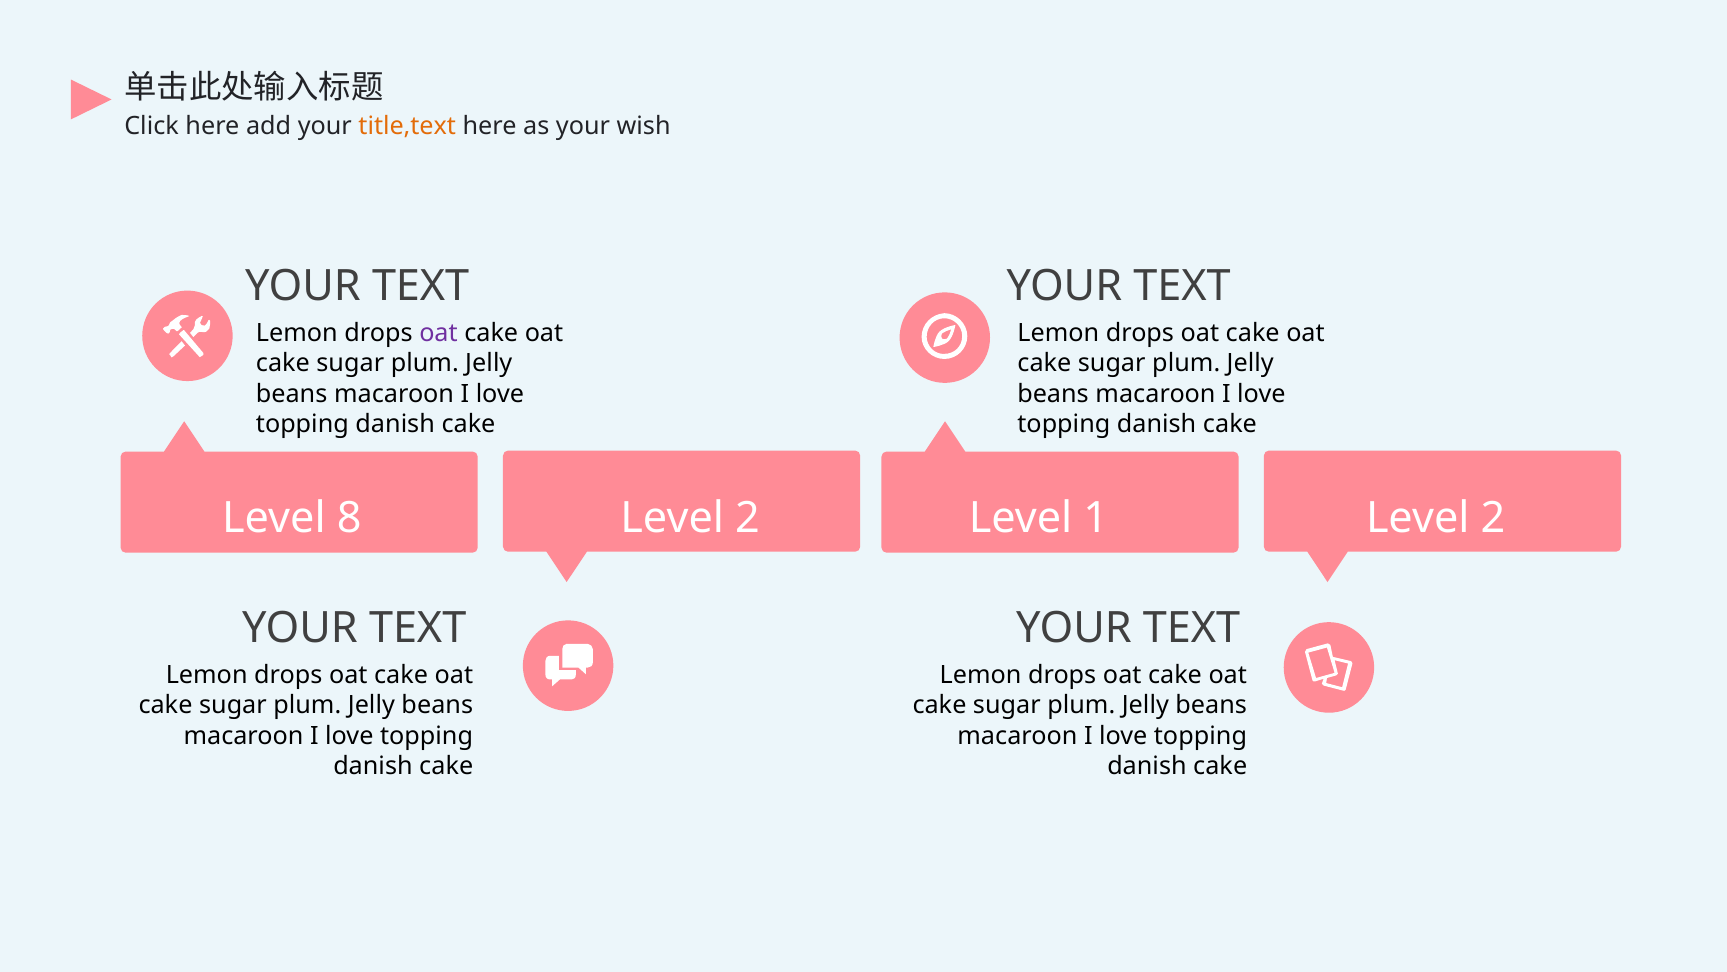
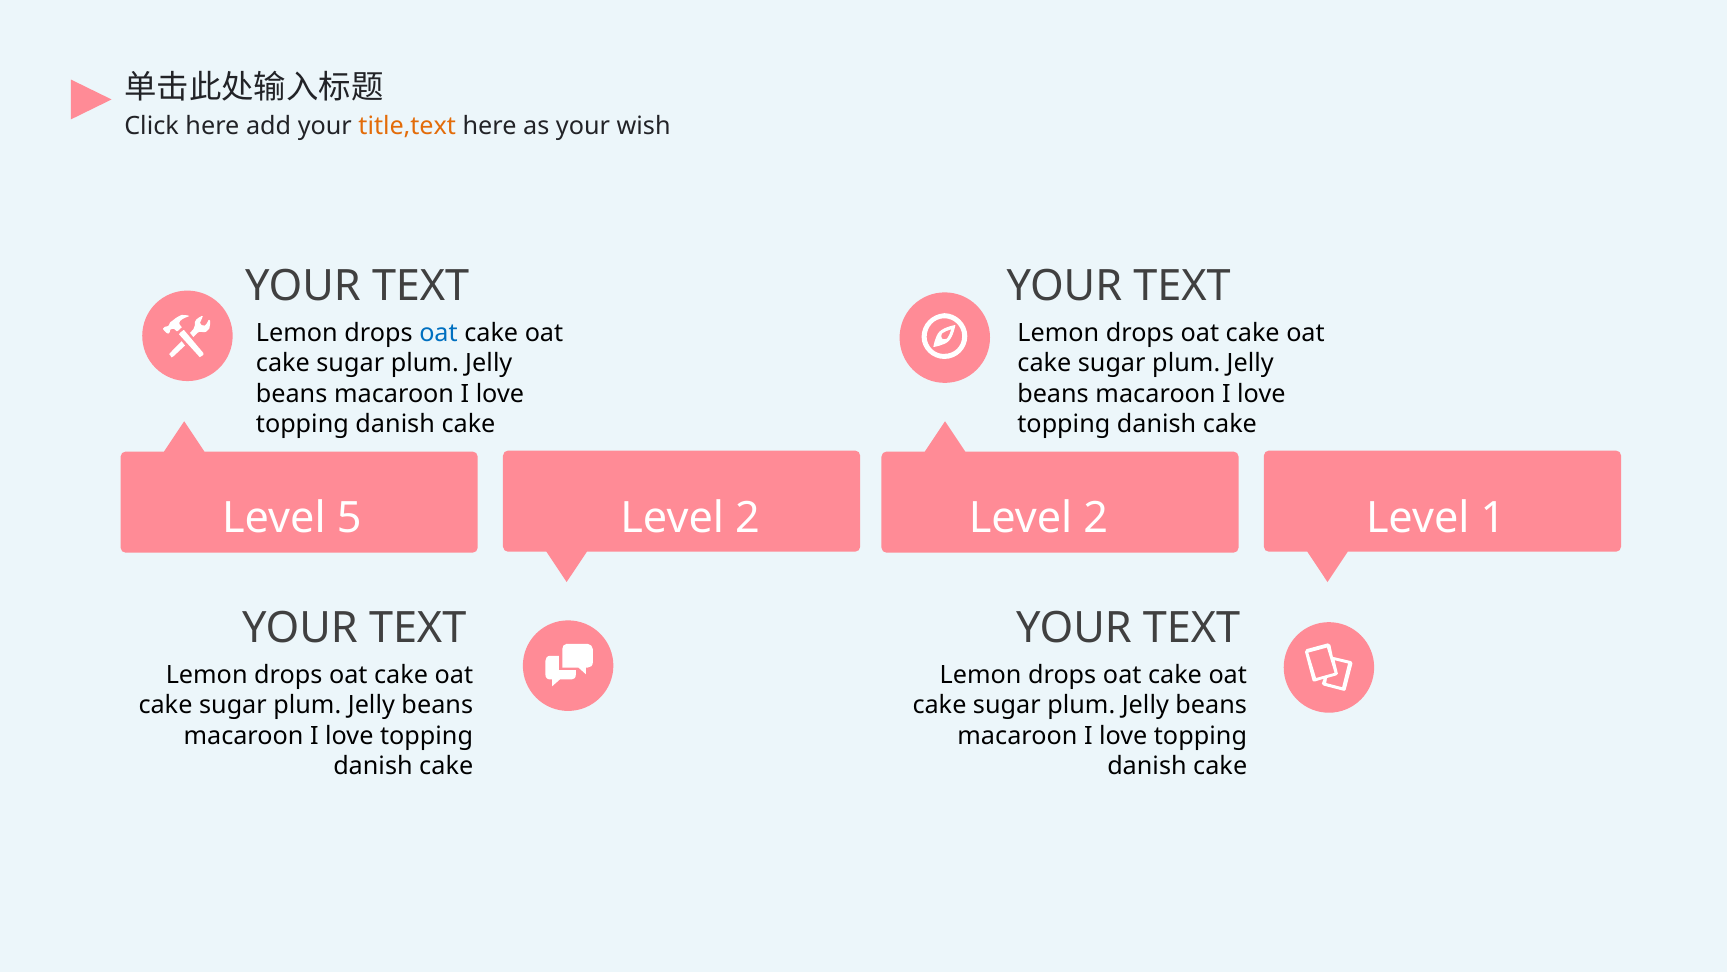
oat at (438, 333) colour: purple -> blue
8: 8 -> 5
2 Level 1: 1 -> 2
2 at (1493, 518): 2 -> 1
